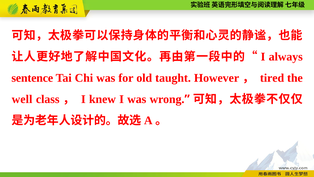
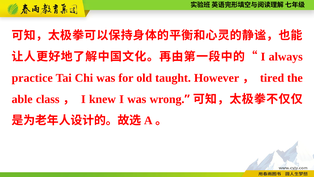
sentence: sentence -> practice
well: well -> able
